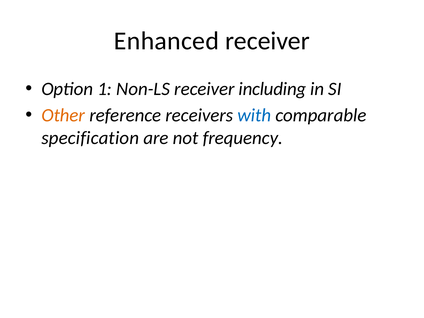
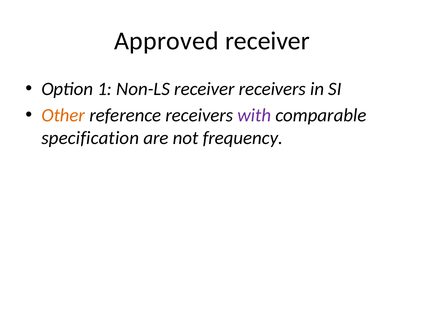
Enhanced: Enhanced -> Approved
receiver including: including -> receivers
with colour: blue -> purple
